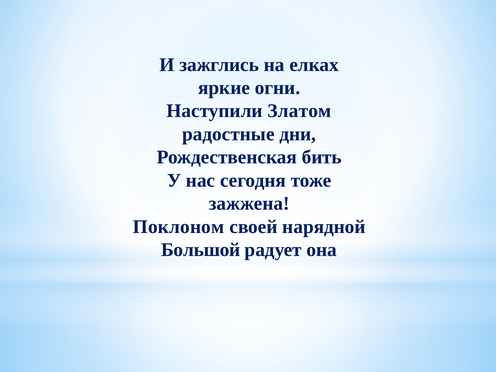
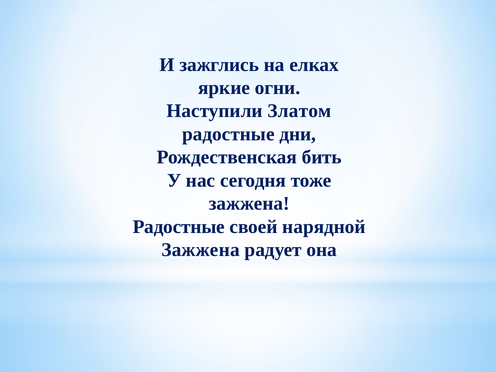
Поклоном at (179, 227): Поклоном -> Радостные
Большой at (201, 250): Большой -> Зажжена
